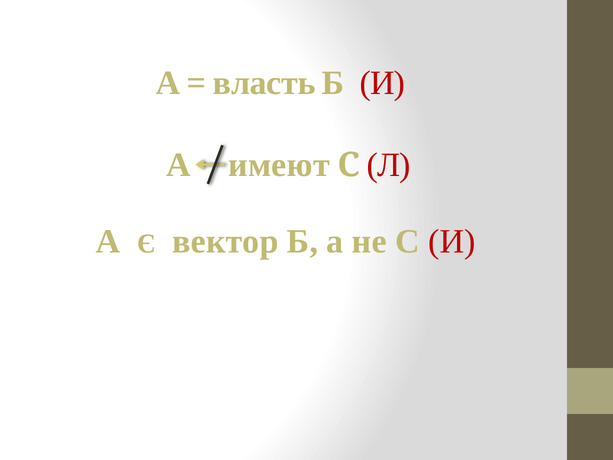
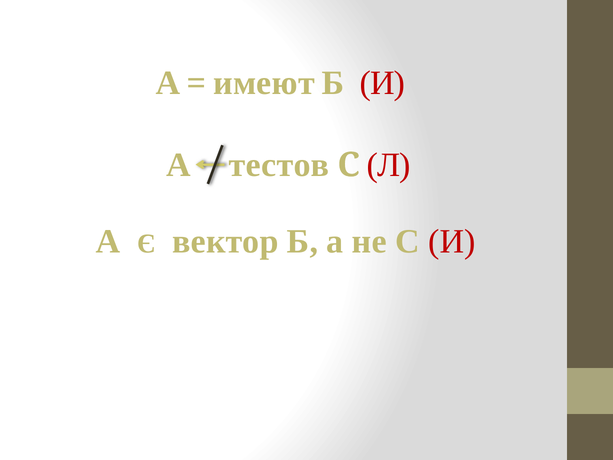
власть: власть -> имеют
имеют: имеют -> тестов
